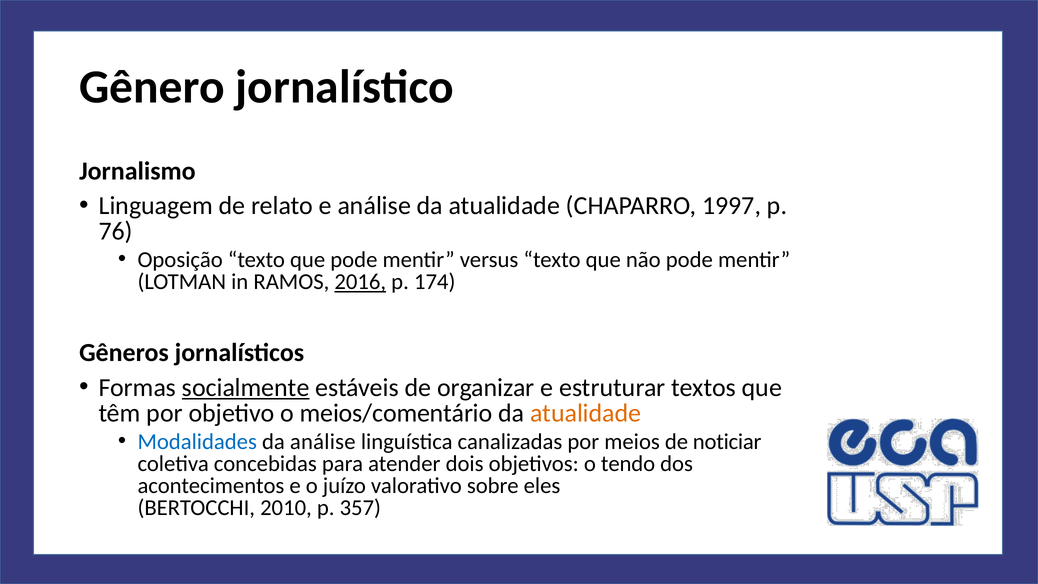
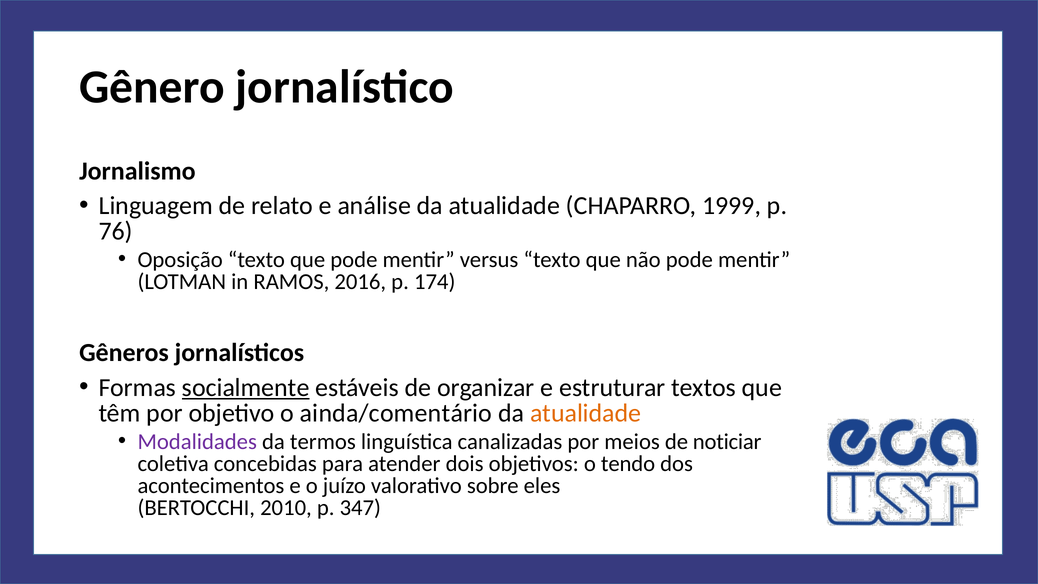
1997: 1997 -> 1999
2016 underline: present -> none
meios/comentário: meios/comentário -> ainda/comentário
Modalidades colour: blue -> purple
da análise: análise -> termos
357: 357 -> 347
